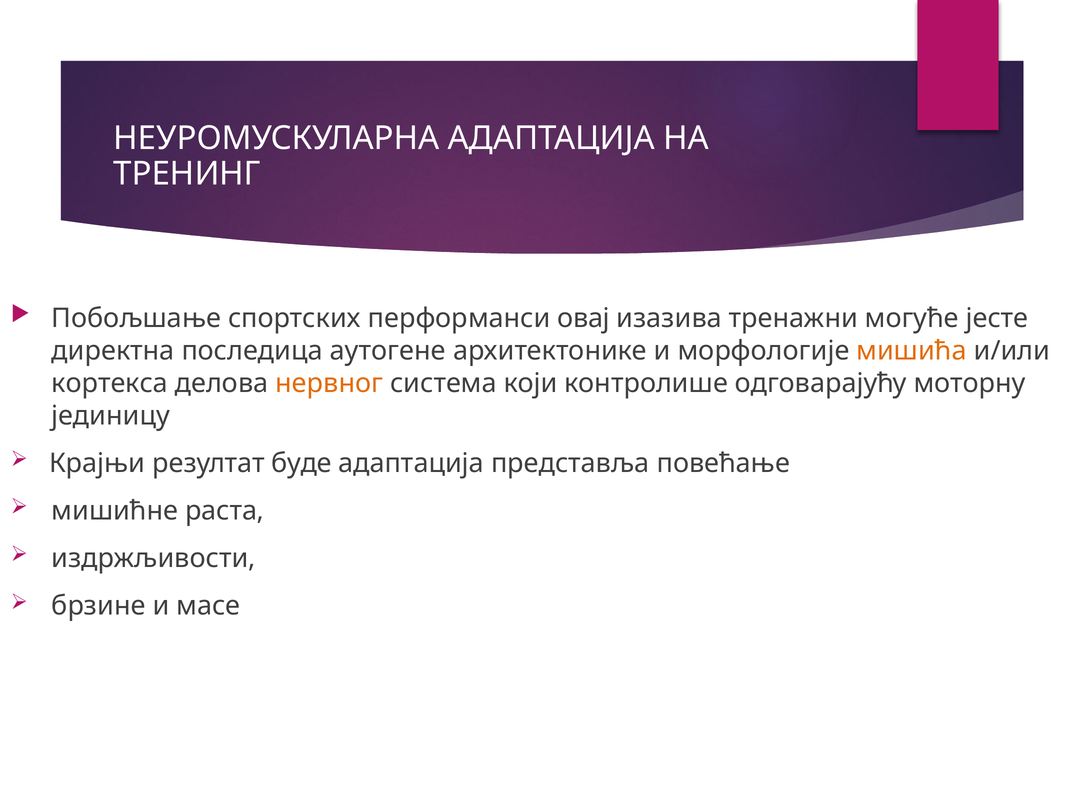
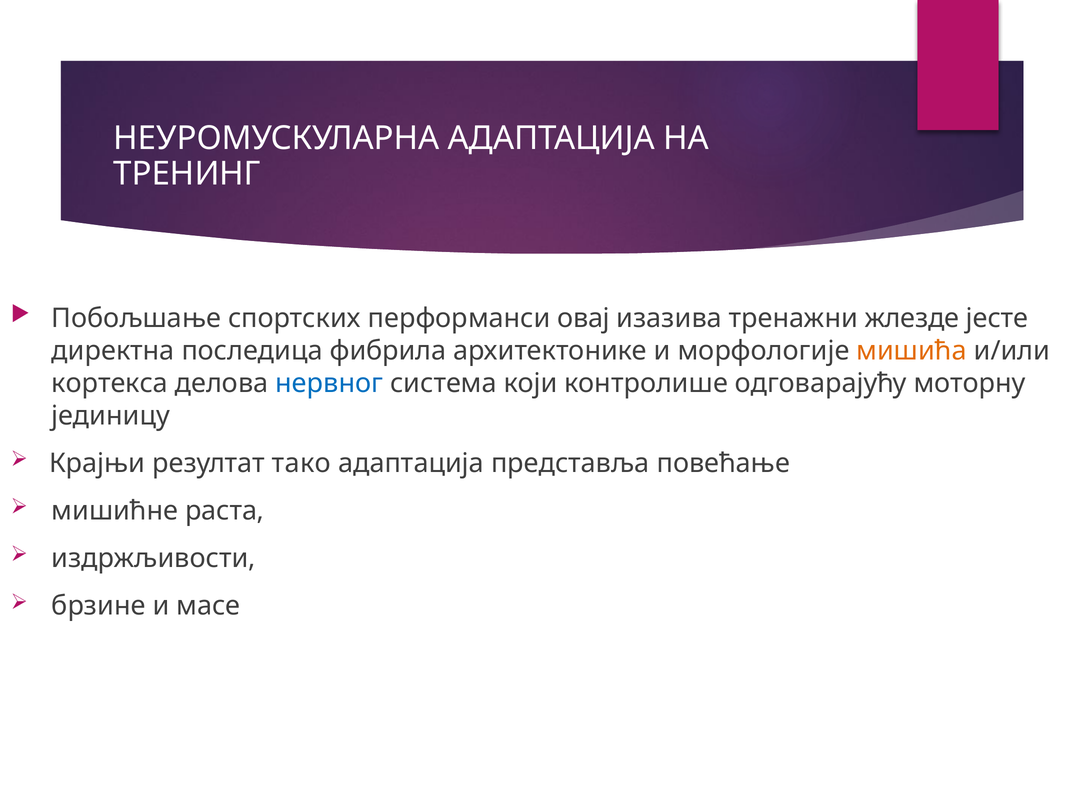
могуће: могуће -> жлезде
аутогене: аутогене -> фибрила
нервног colour: orange -> blue
буде: буде -> тако
